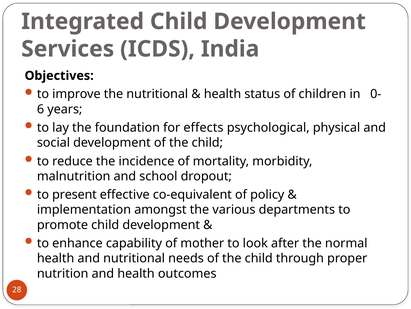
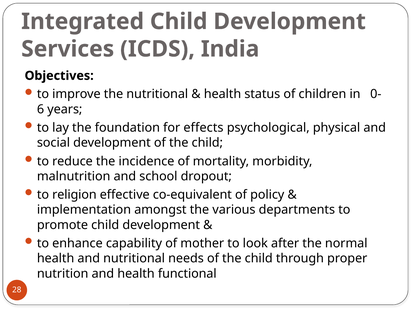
present: present -> religion
outcomes: outcomes -> functional
